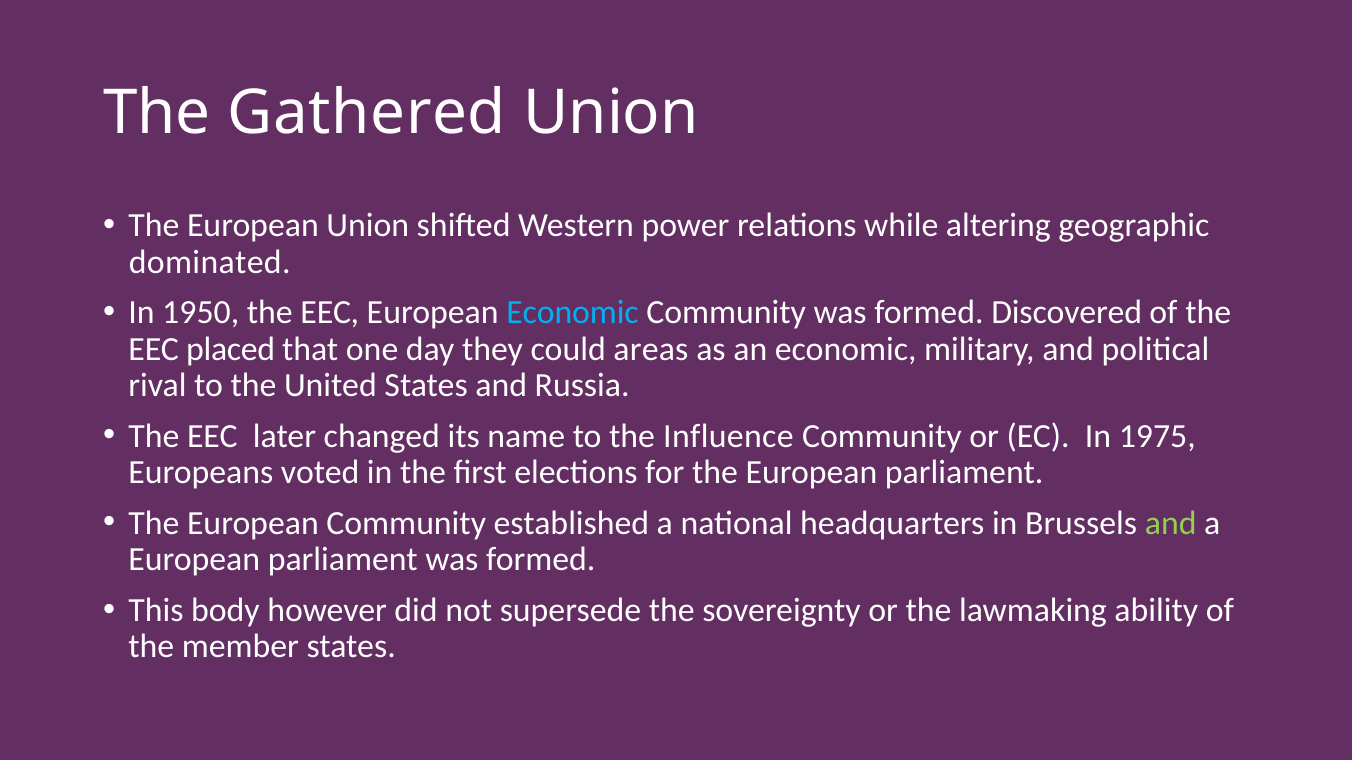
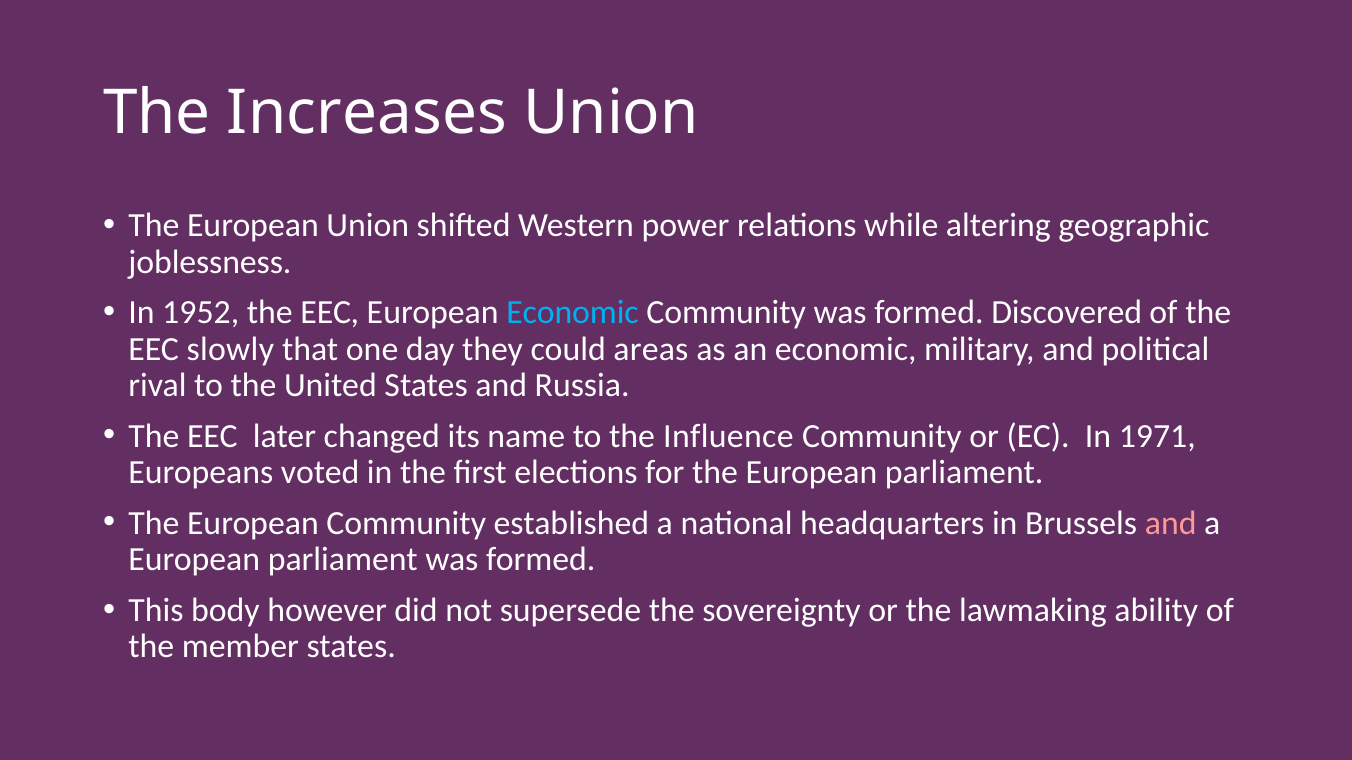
Gathered: Gathered -> Increases
dominated: dominated -> joblessness
1950: 1950 -> 1952
placed: placed -> slowly
1975: 1975 -> 1971
and at (1171, 523) colour: light green -> pink
